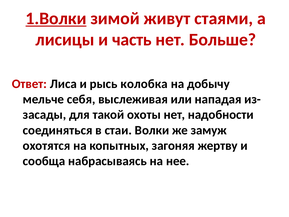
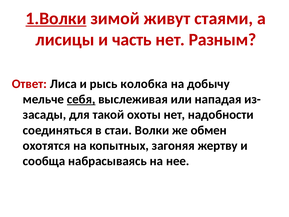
Больше: Больше -> Разным
себя underline: none -> present
замуж: замуж -> обмен
